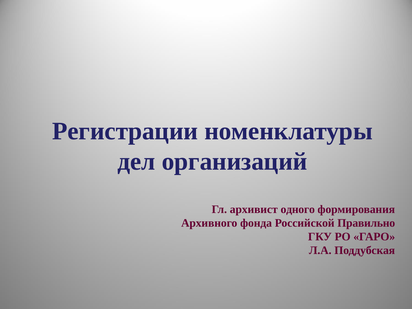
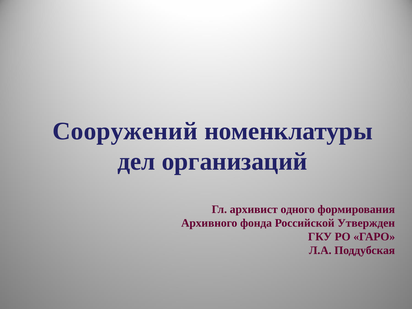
Регистрации: Регистрации -> Сооружений
Правильно: Правильно -> Утвержден
